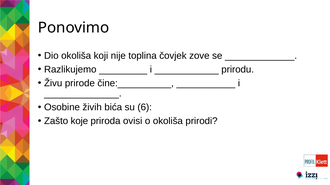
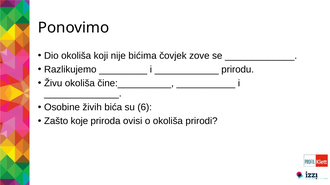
toplina: toplina -> bićima
Živu prirode: prirode -> okoliša
